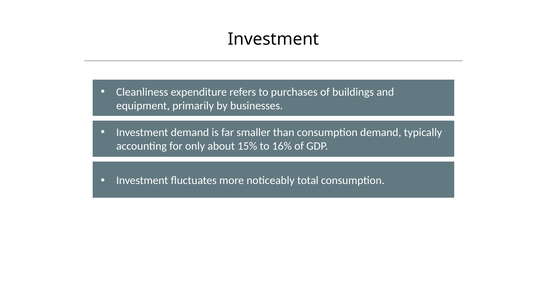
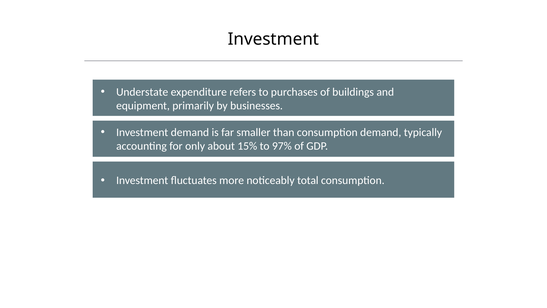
Cleanliness: Cleanliness -> Understate
16%: 16% -> 97%
